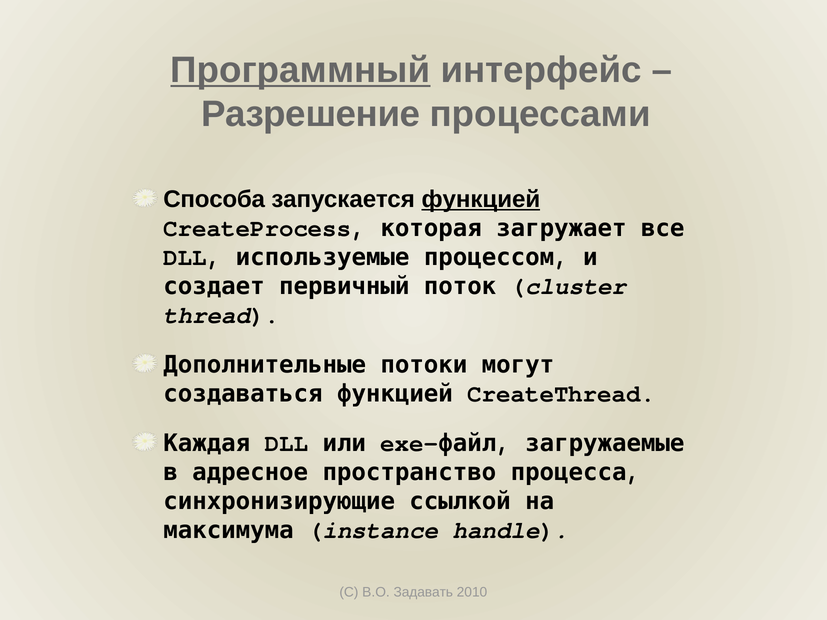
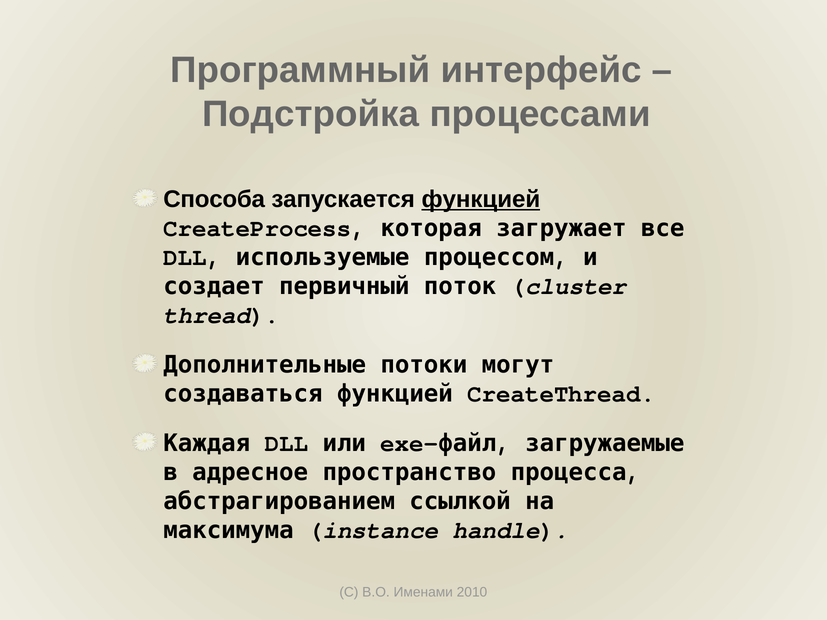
Программный underline: present -> none
Разрешение: Разрешение -> Подстройка
синхронизирующие: синхронизирующие -> абстрагированием
Задавать: Задавать -> Именами
